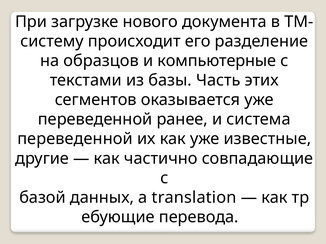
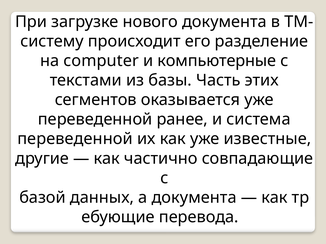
образцов: образцов -> computer
а translation: translation -> документа
